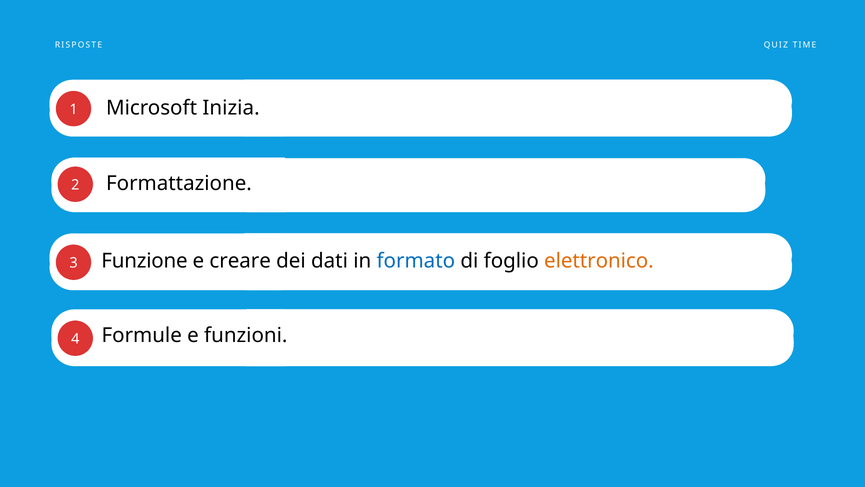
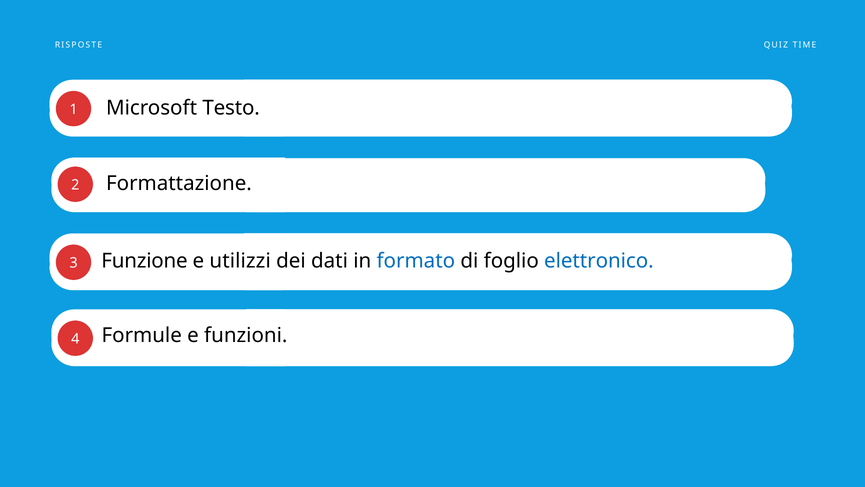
Inizia: Inizia -> Testo
creare: creare -> utilizzi
elettronico colour: orange -> blue
